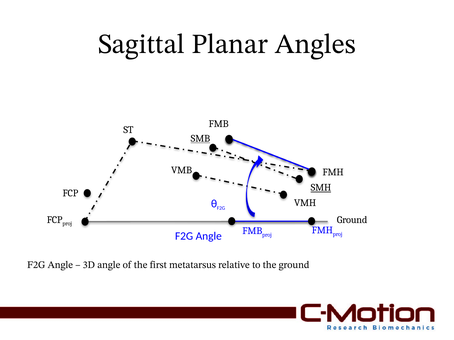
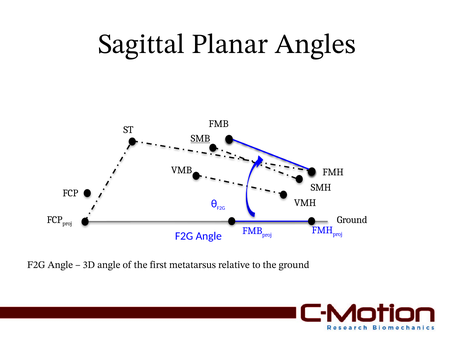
SMH underline: present -> none
